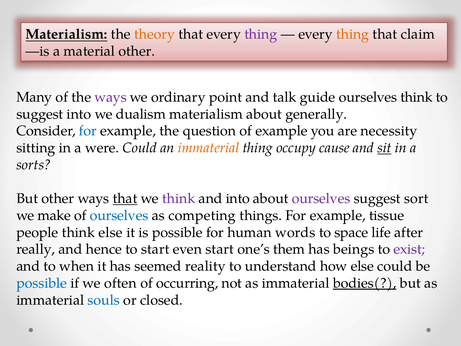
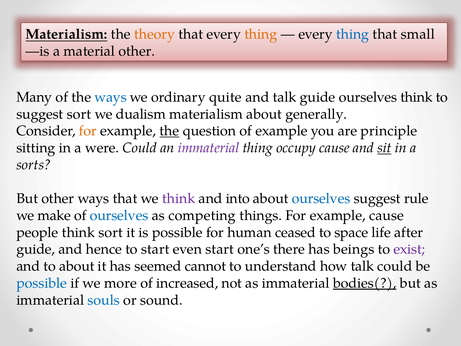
thing at (261, 34) colour: purple -> orange
thing at (353, 34) colour: orange -> blue
claim: claim -> small
ways at (111, 97) colour: purple -> blue
point: point -> quite
suggest into: into -> sort
for at (88, 131) colour: blue -> orange
the at (169, 131) underline: none -> present
necessity: necessity -> principle
immaterial at (209, 148) colour: orange -> purple
that at (125, 198) underline: present -> none
ourselves at (321, 198) colour: purple -> blue
sort: sort -> rule
example tissue: tissue -> cause
think else: else -> sort
words: words -> ceased
really at (36, 249): really -> guide
them: them -> there
to when: when -> about
reality: reality -> cannot
how else: else -> talk
often: often -> more
occurring: occurring -> increased
closed: closed -> sound
